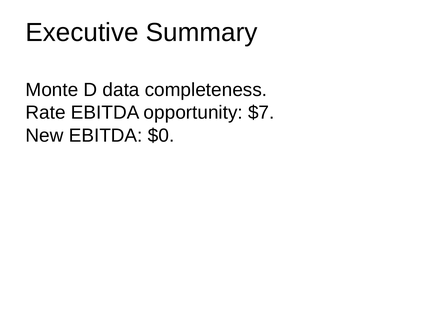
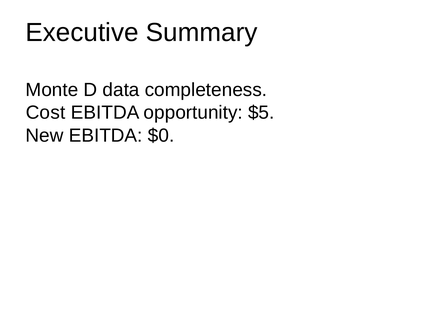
Rate: Rate -> Cost
$7: $7 -> $5
